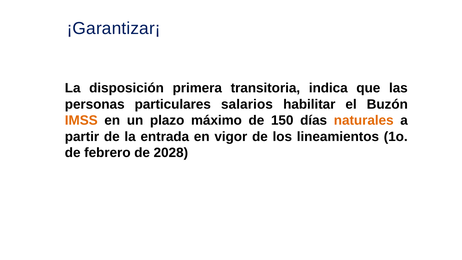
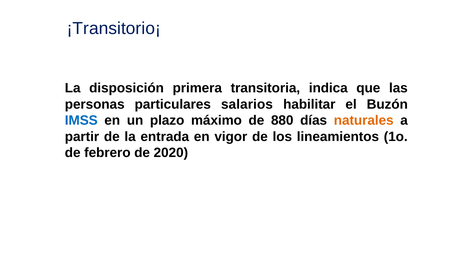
¡Garantizar¡: ¡Garantizar¡ -> ¡Transitorio¡
IMSS colour: orange -> blue
150: 150 -> 880
2028: 2028 -> 2020
